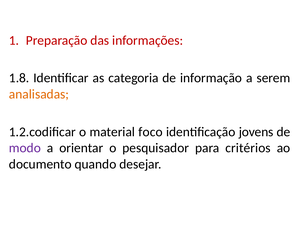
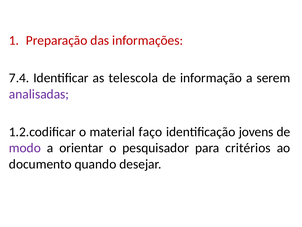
1.8: 1.8 -> 7.4
categoria: categoria -> telescola
analisadas colour: orange -> purple
foco: foco -> faço
